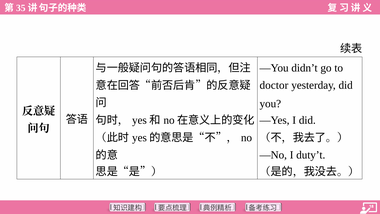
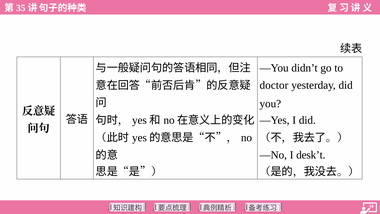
duty’t: duty’t -> desk’t
